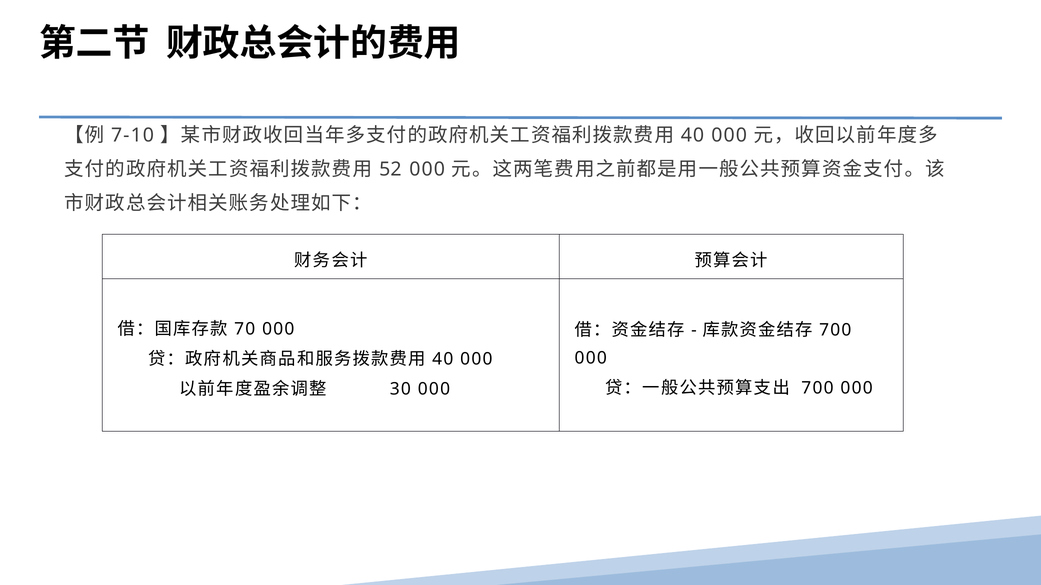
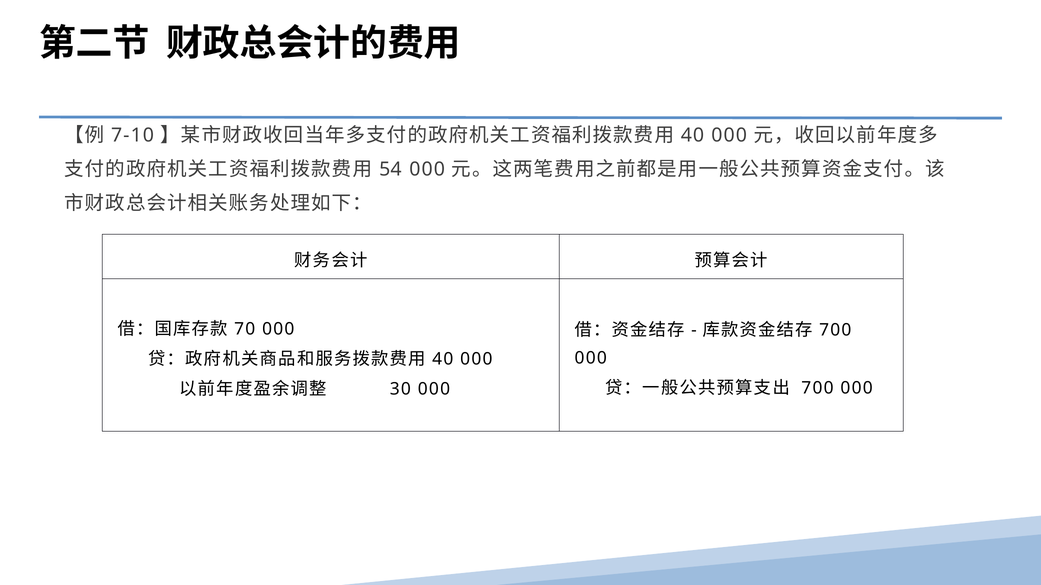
52: 52 -> 54
